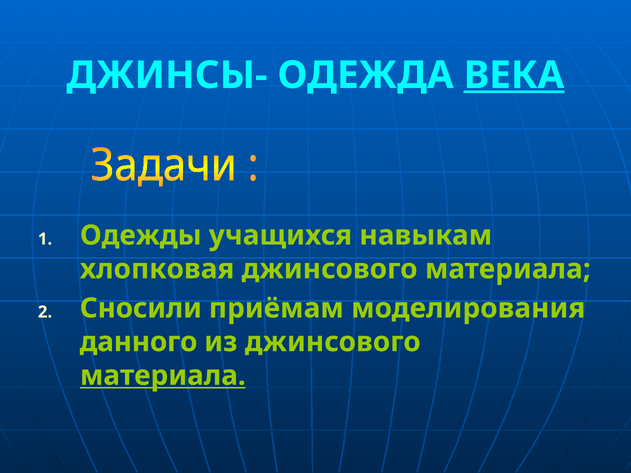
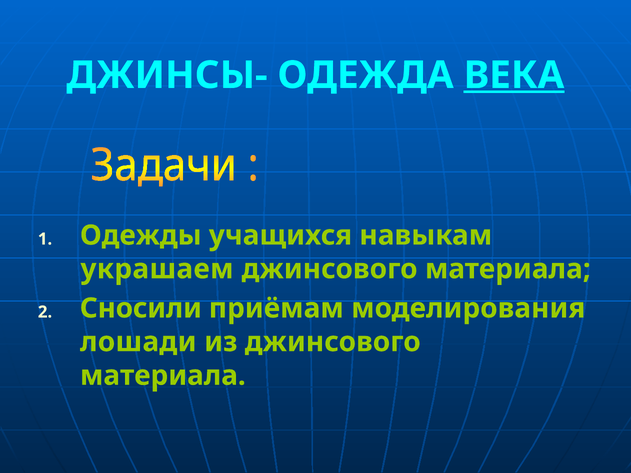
хлопковая: хлопковая -> украшаем
данного: данного -> лошади
материала at (163, 376) underline: present -> none
